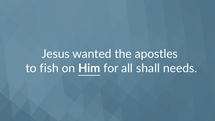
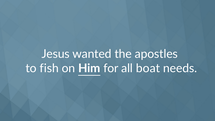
shall: shall -> boat
